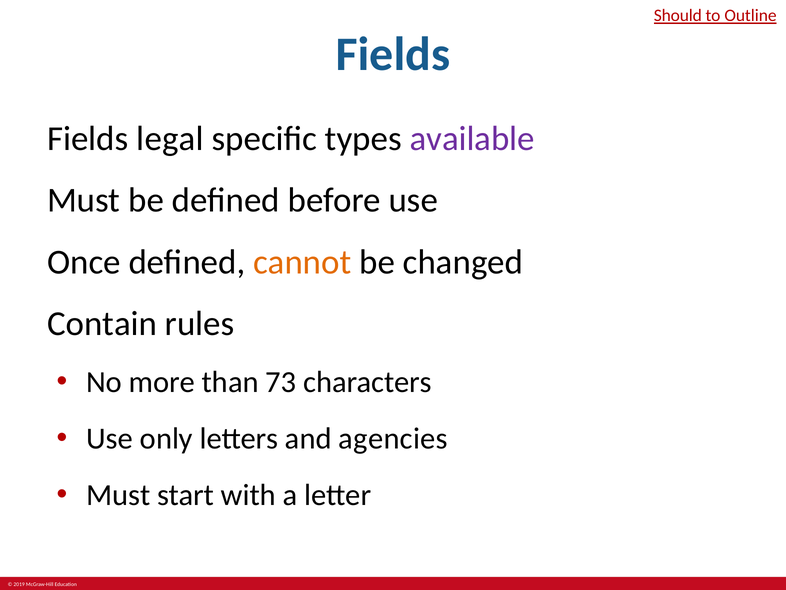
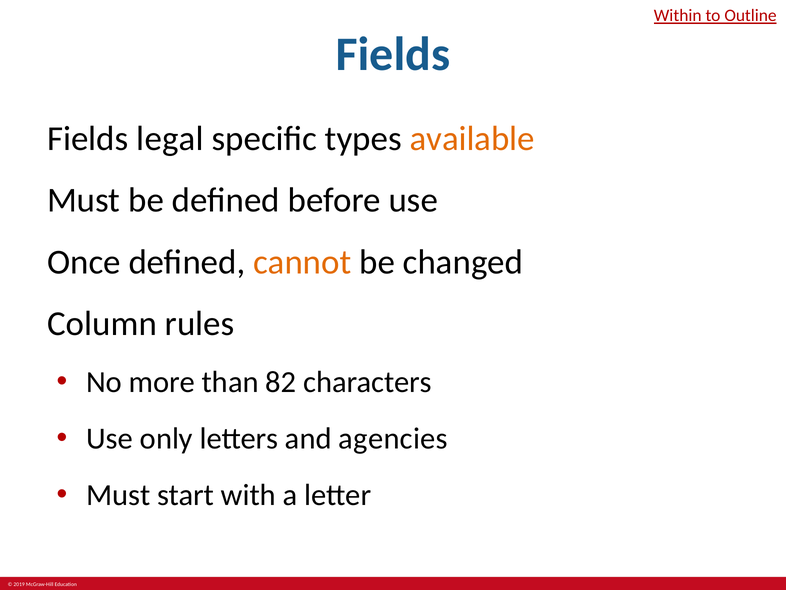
Should: Should -> Within
available colour: purple -> orange
Contain: Contain -> Column
73: 73 -> 82
